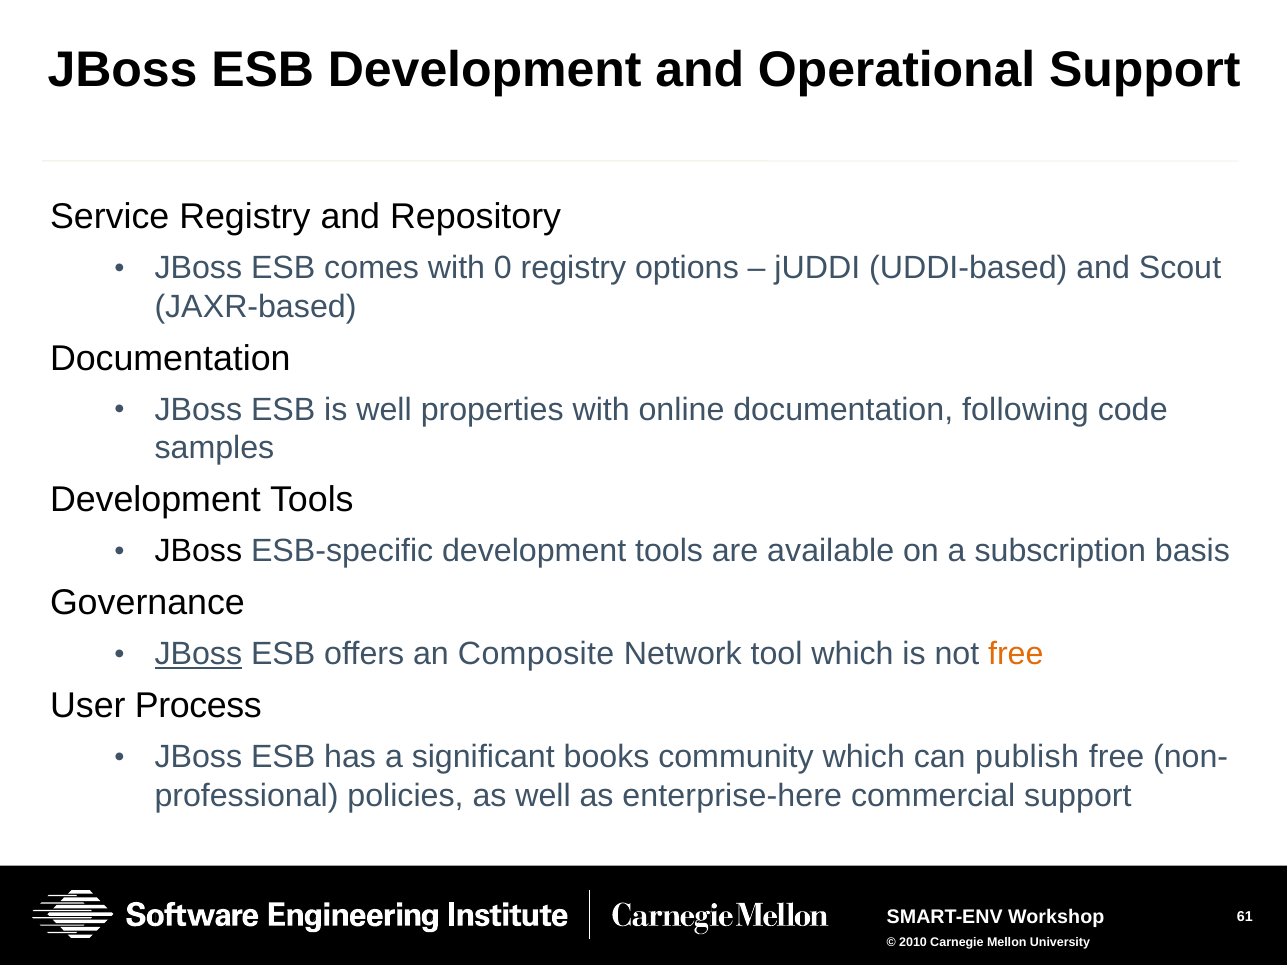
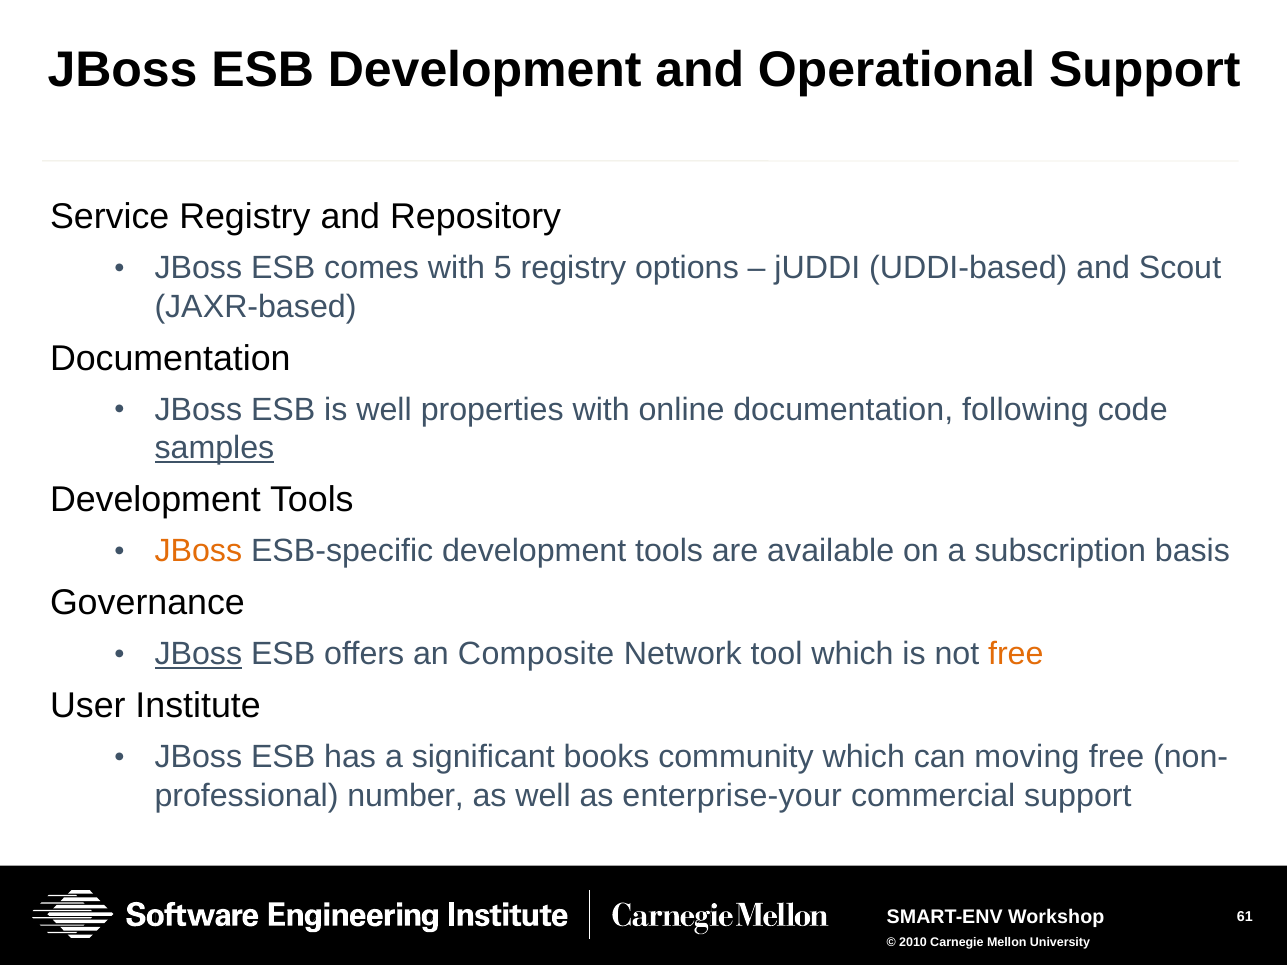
0: 0 -> 5
samples underline: none -> present
JBoss at (198, 552) colour: black -> orange
Process: Process -> Institute
publish: publish -> moving
policies: policies -> number
enterprise-here: enterprise-here -> enterprise-your
